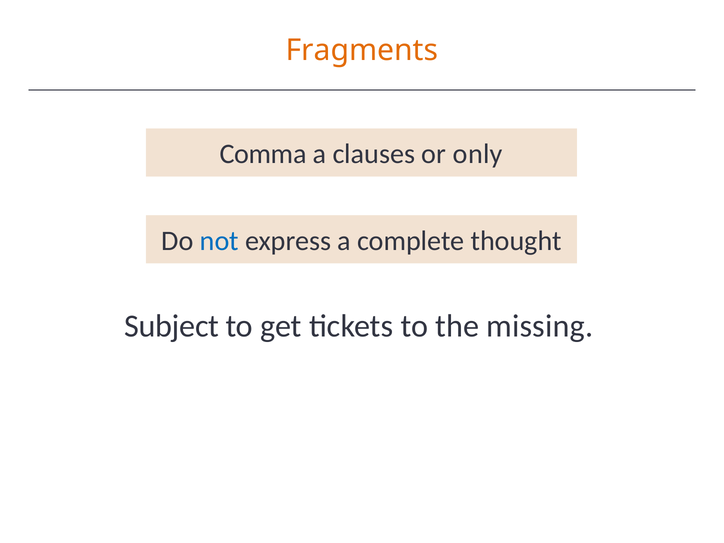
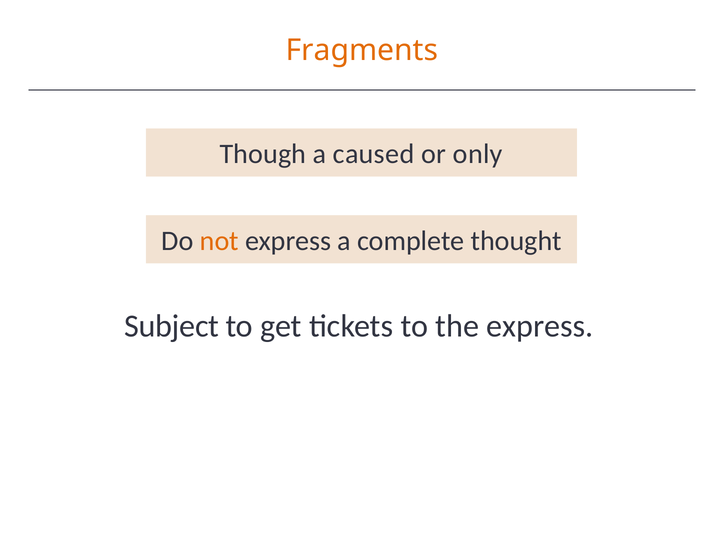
Comma: Comma -> Though
clauses: clauses -> caused
not colour: blue -> orange
the missing: missing -> express
